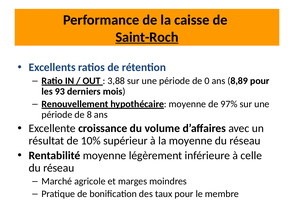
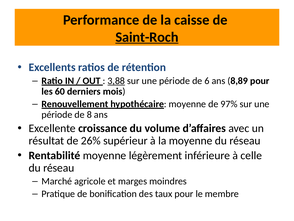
3,88 underline: none -> present
0: 0 -> 6
93: 93 -> 60
10%: 10% -> 26%
